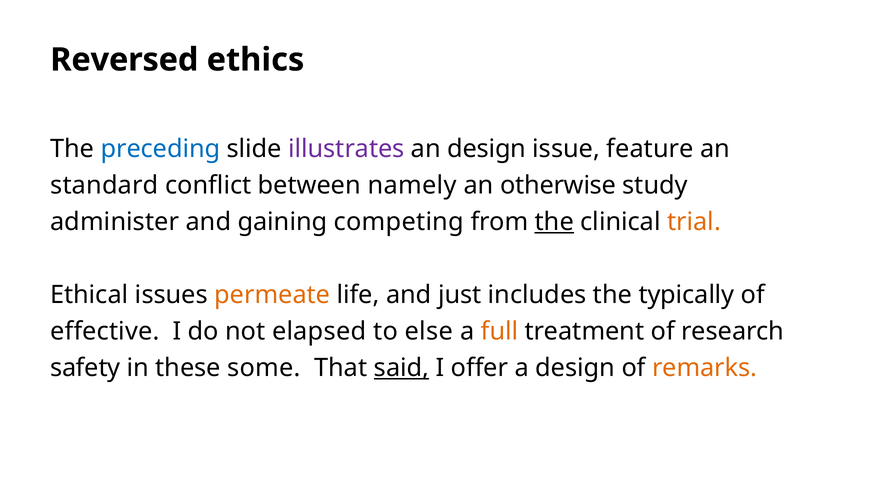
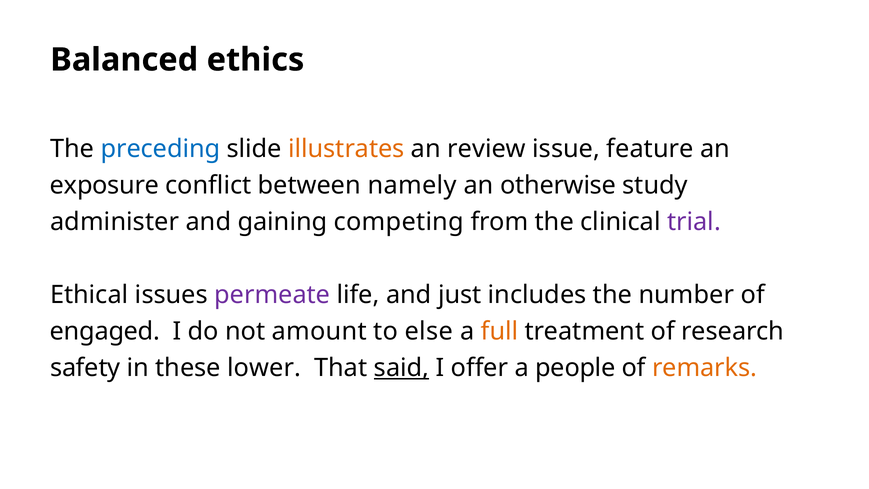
Reversed: Reversed -> Balanced
illustrates colour: purple -> orange
an design: design -> review
standard: standard -> exposure
the at (554, 222) underline: present -> none
trial colour: orange -> purple
permeate colour: orange -> purple
typically: typically -> number
effective: effective -> engaged
elapsed: elapsed -> amount
some: some -> lower
a design: design -> people
